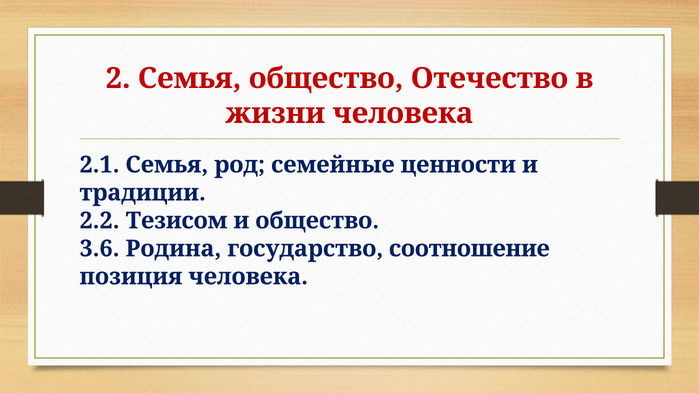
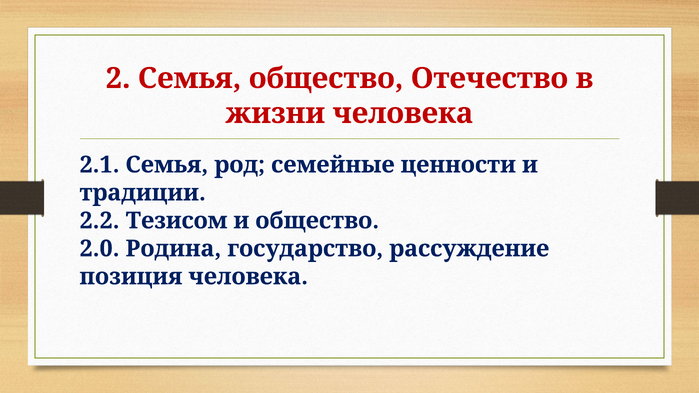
3.6: 3.6 -> 2.0
соотношение: соотношение -> рассуждение
